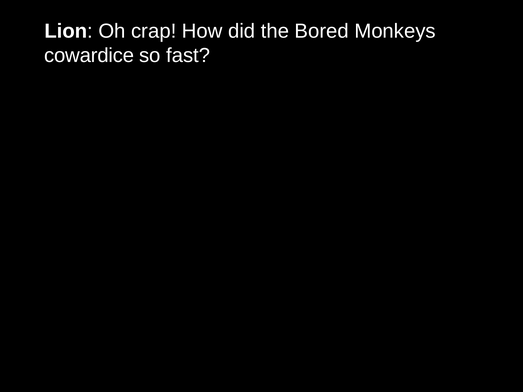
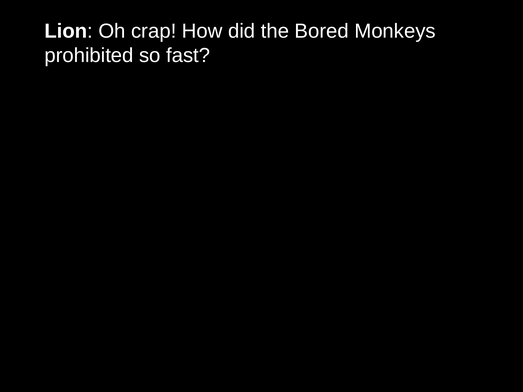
cowardice: cowardice -> prohibited
